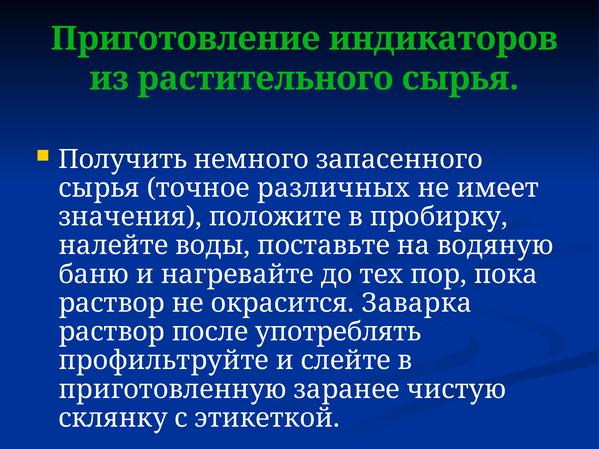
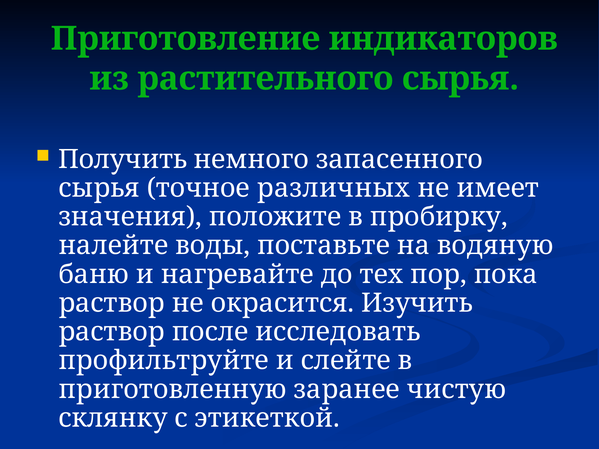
Заварка: Заварка -> Изучить
употреблять: употреблять -> исследовать
